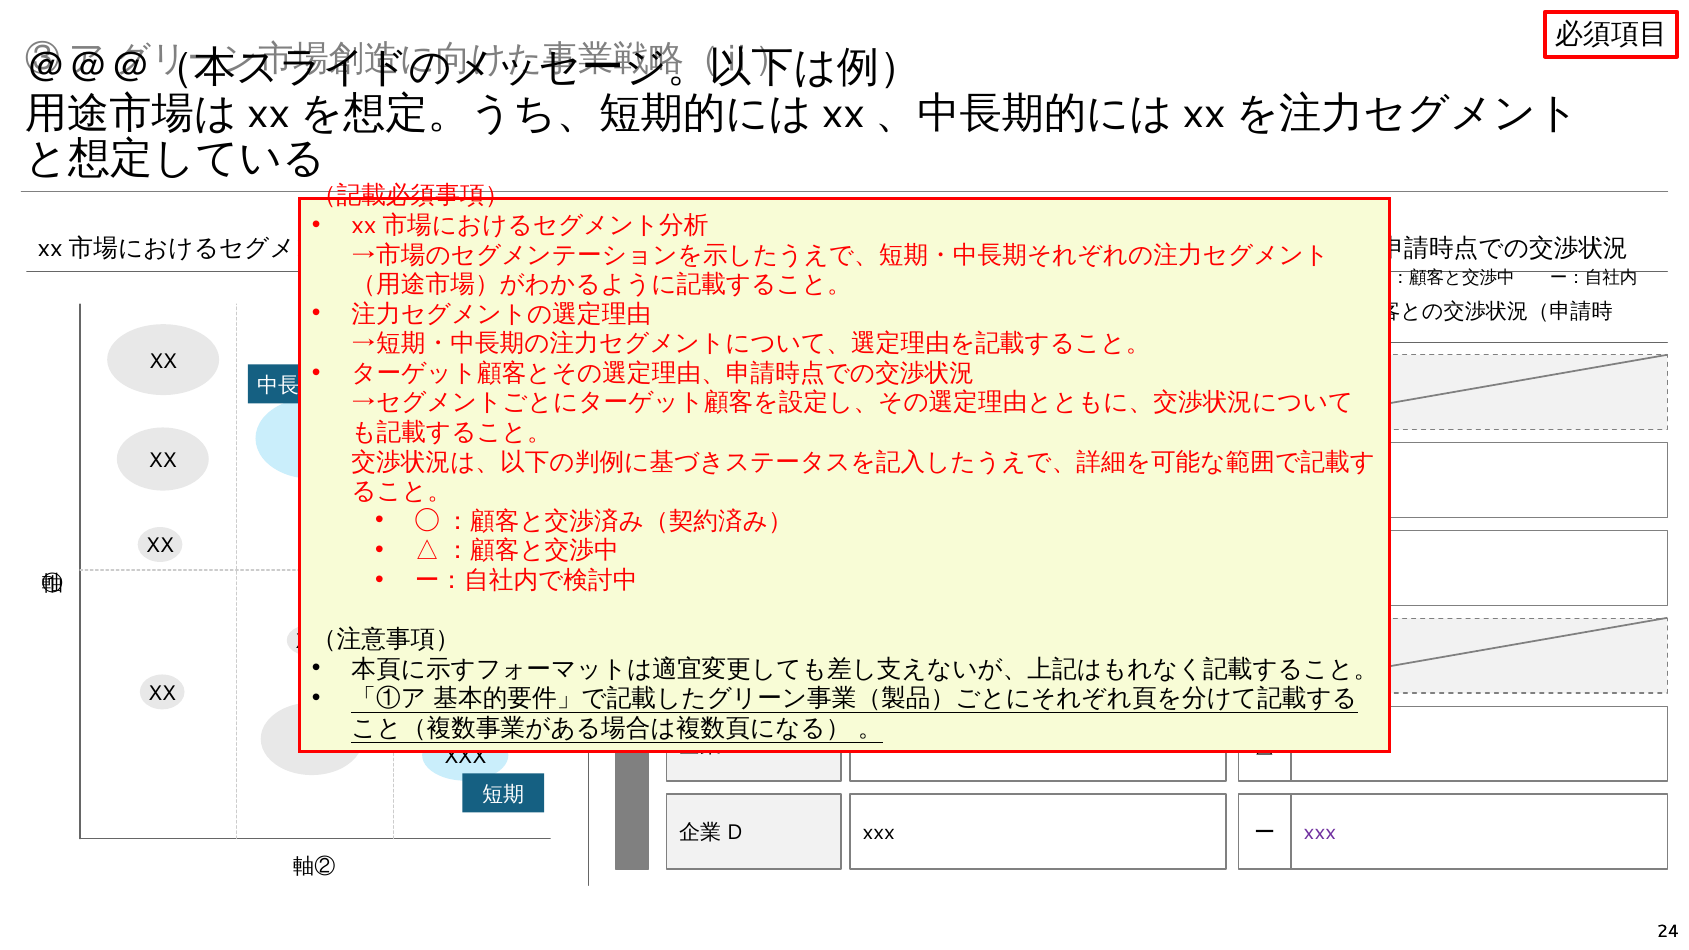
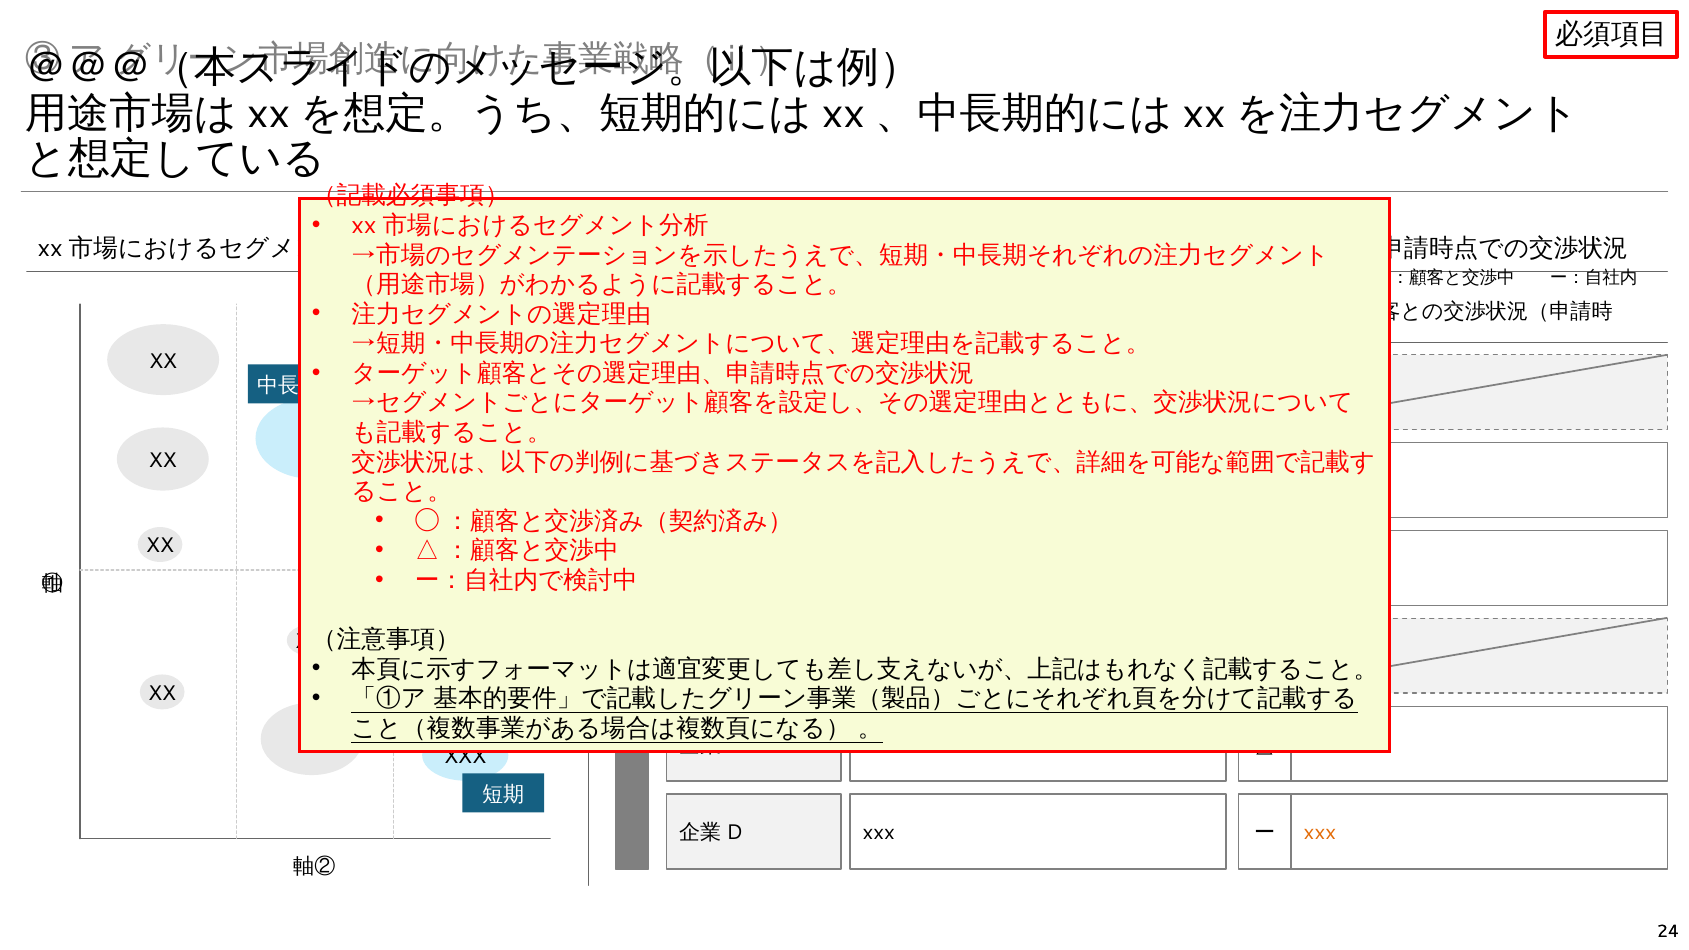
xxx at (1320, 833) colour: purple -> orange
